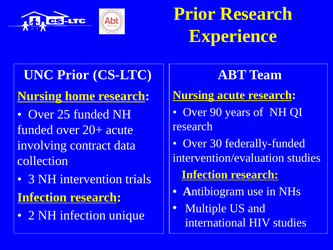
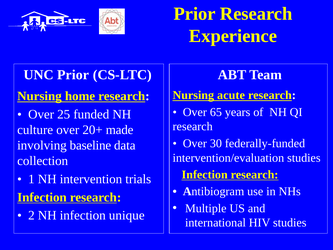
90: 90 -> 65
funded at (35, 130): funded -> culture
20+ acute: acute -> made
contract: contract -> baseline
3: 3 -> 1
